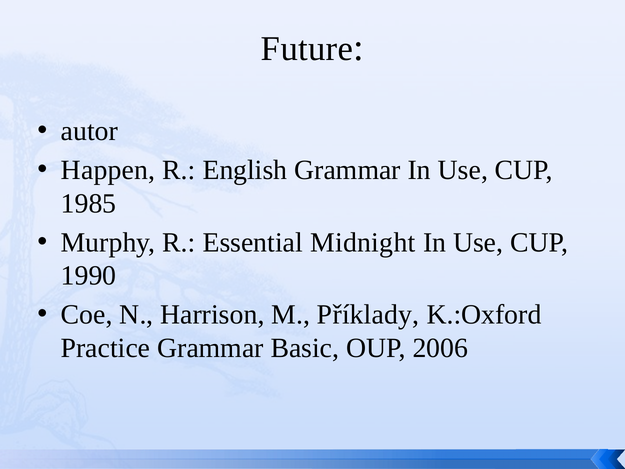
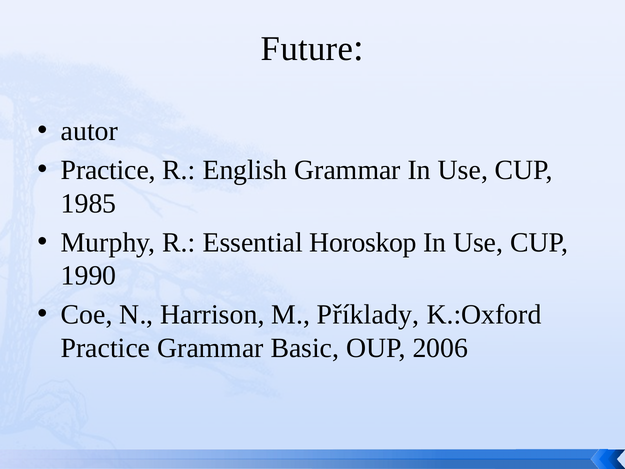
Happen at (108, 170): Happen -> Practice
Midnight: Midnight -> Horoskop
